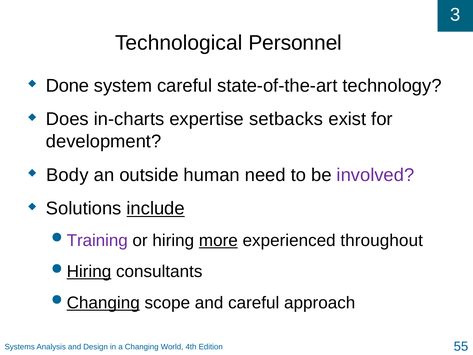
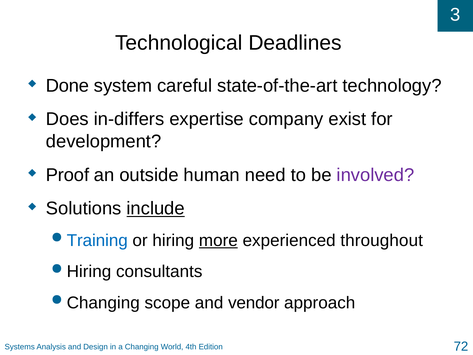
Personnel: Personnel -> Deadlines
in-charts: in-charts -> in-differs
setbacks: setbacks -> company
Body: Body -> Proof
Training colour: purple -> blue
Hiring at (89, 271) underline: present -> none
Changing at (103, 303) underline: present -> none
and careful: careful -> vendor
55: 55 -> 72
